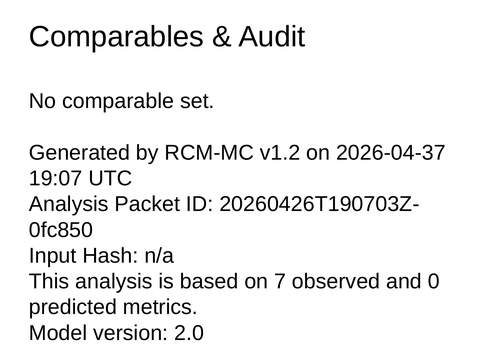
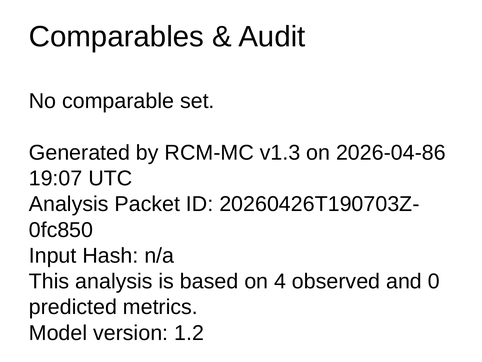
v1.2: v1.2 -> v1.3
2026-04-37: 2026-04-37 -> 2026-04-86
7: 7 -> 4
2.0: 2.0 -> 1.2
